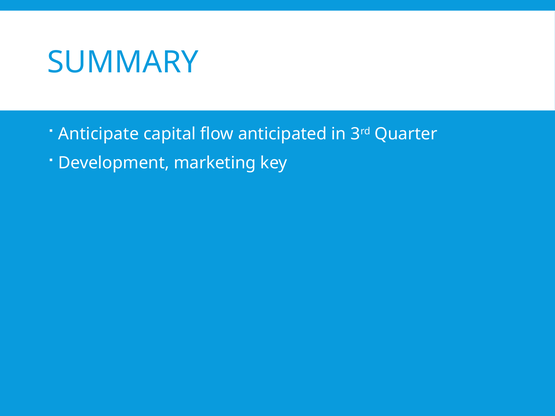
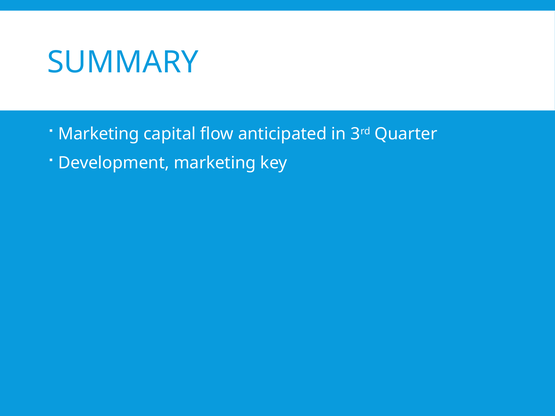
Anticipate at (99, 134): Anticipate -> Marketing
